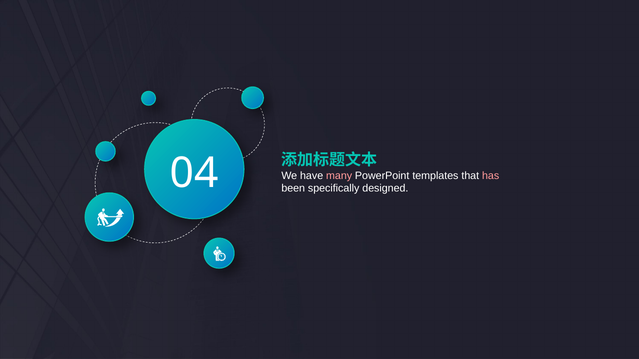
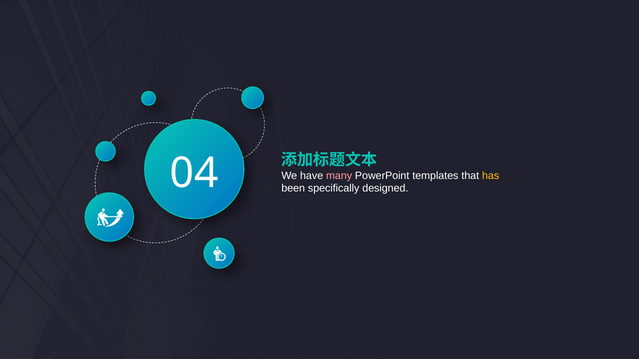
has colour: pink -> yellow
